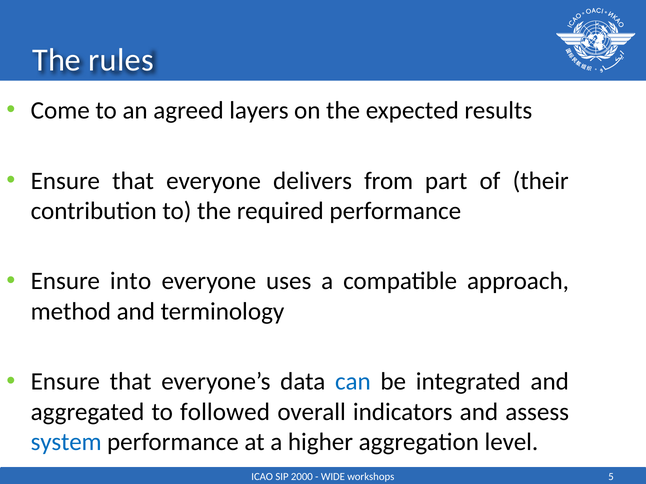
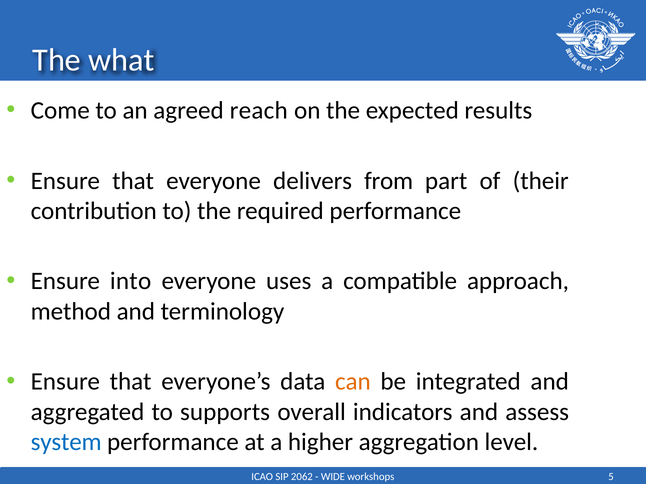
rules: rules -> what
layers: layers -> reach
can colour: blue -> orange
followed: followed -> supports
2000: 2000 -> 2062
